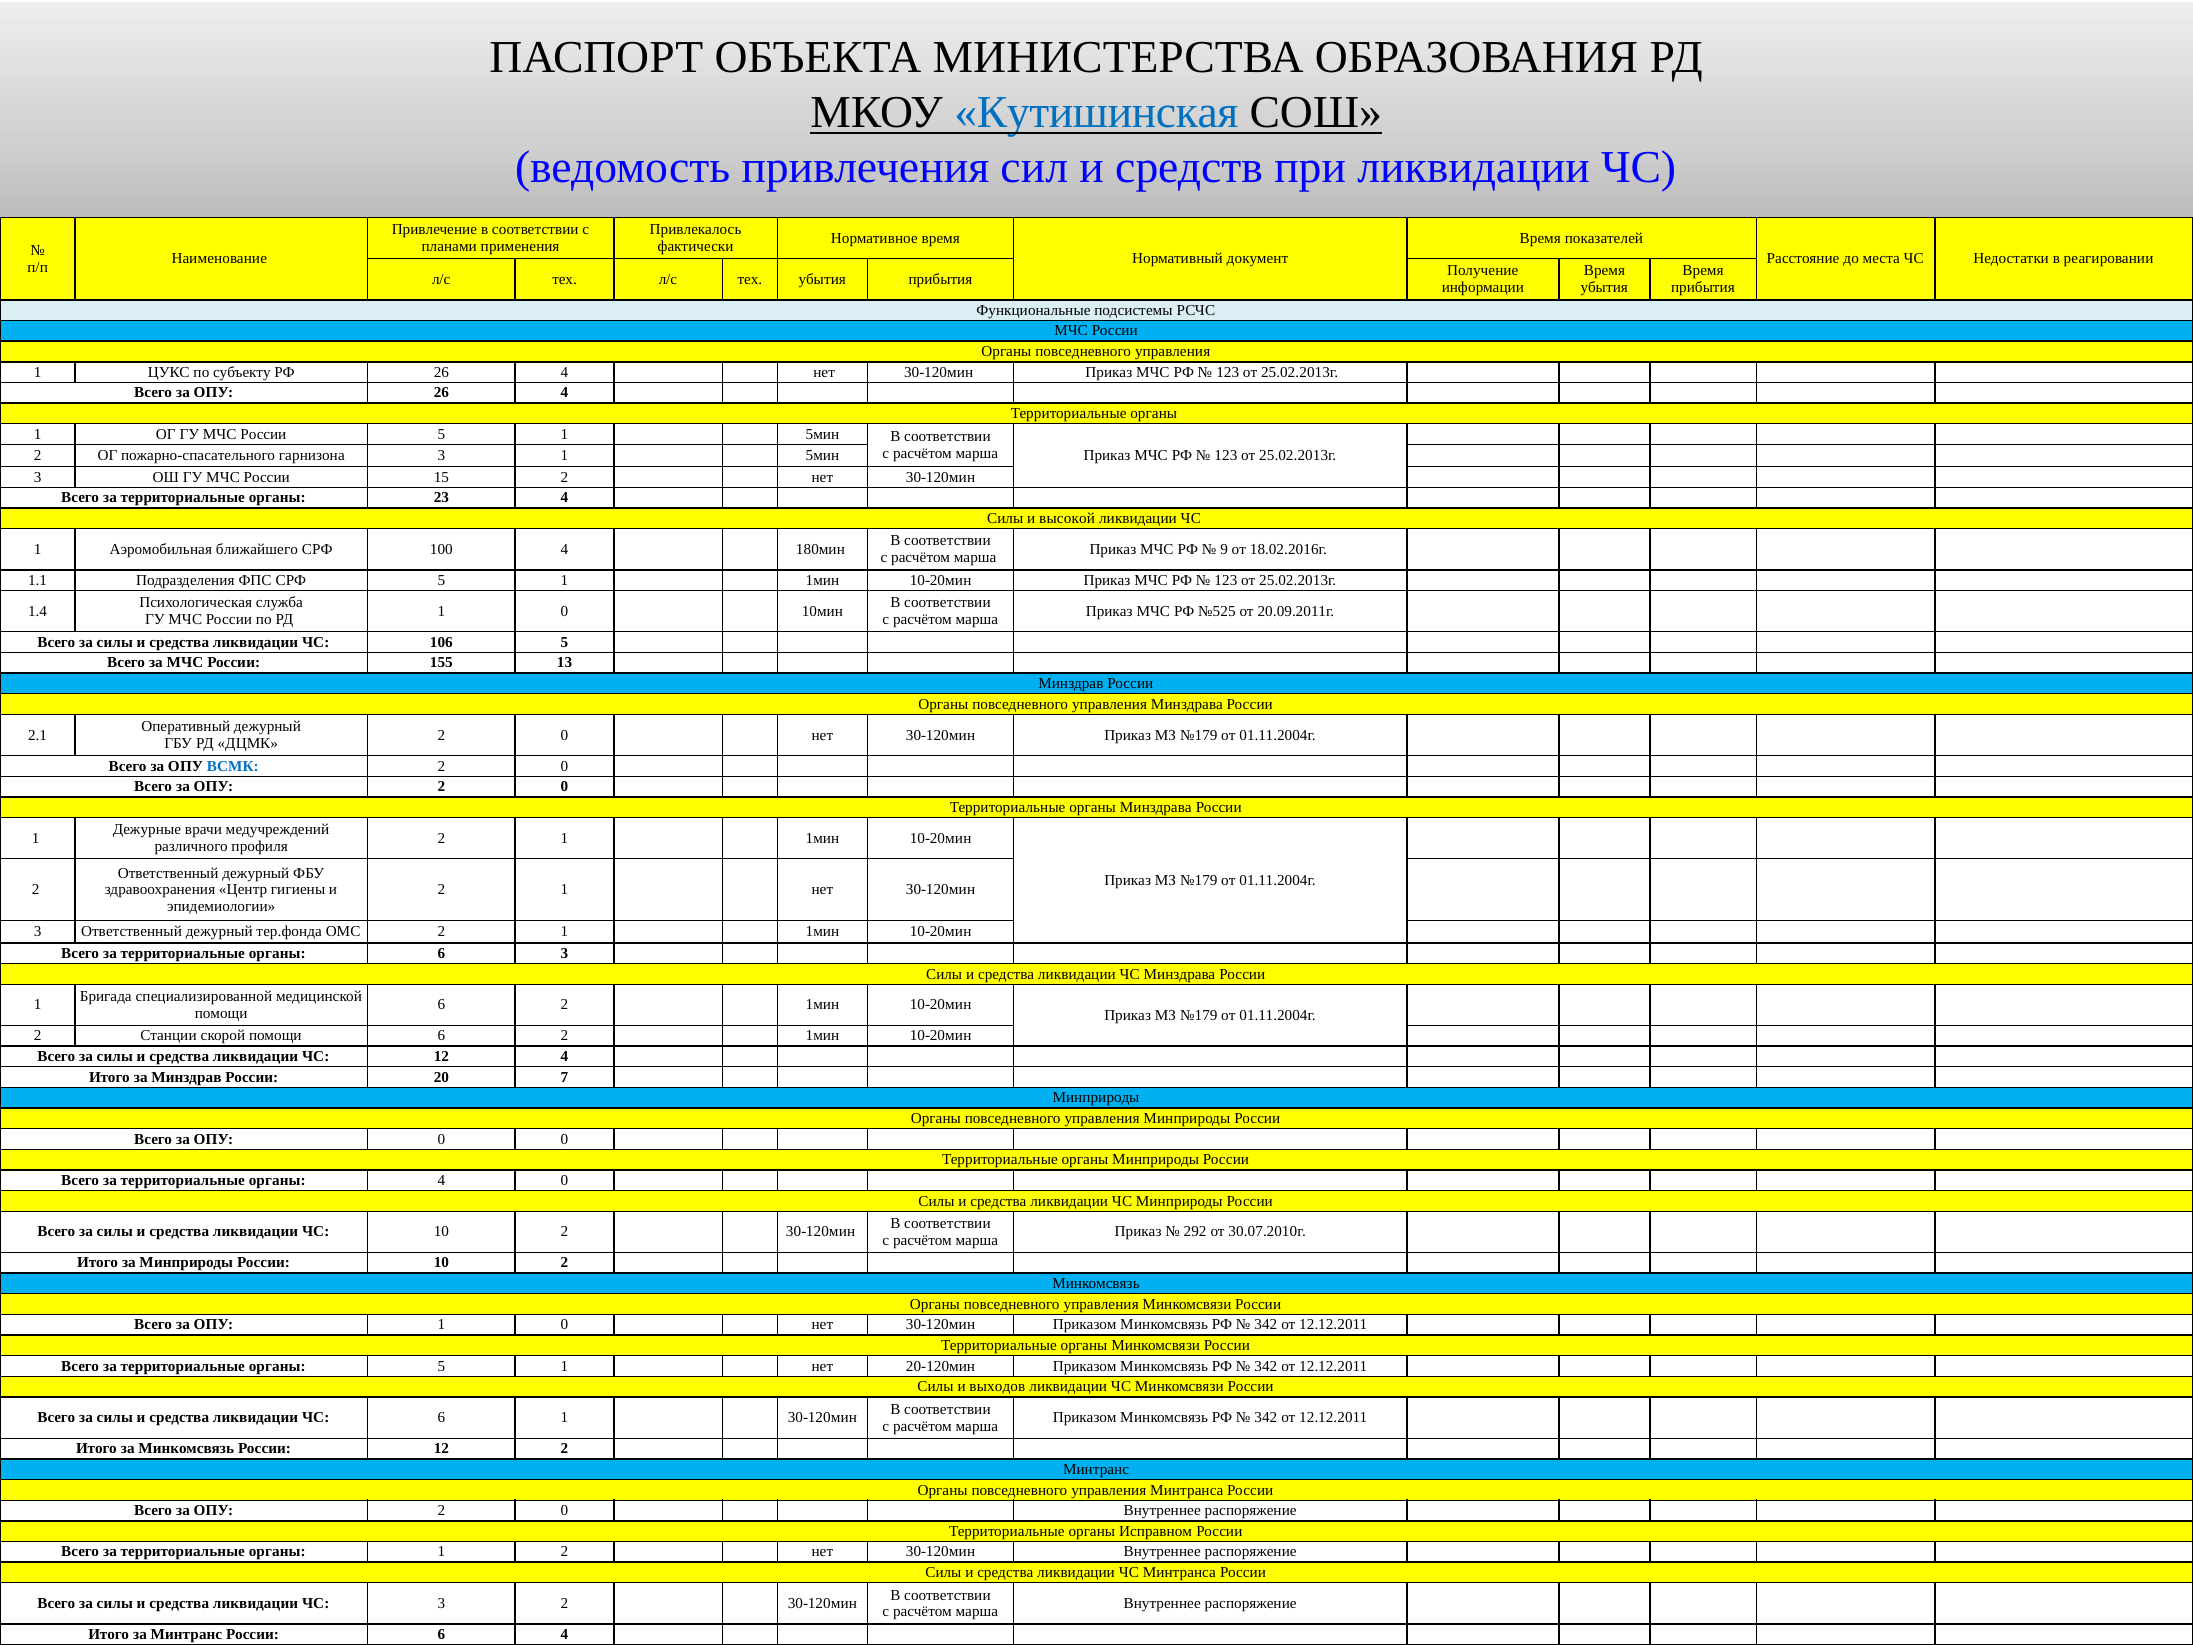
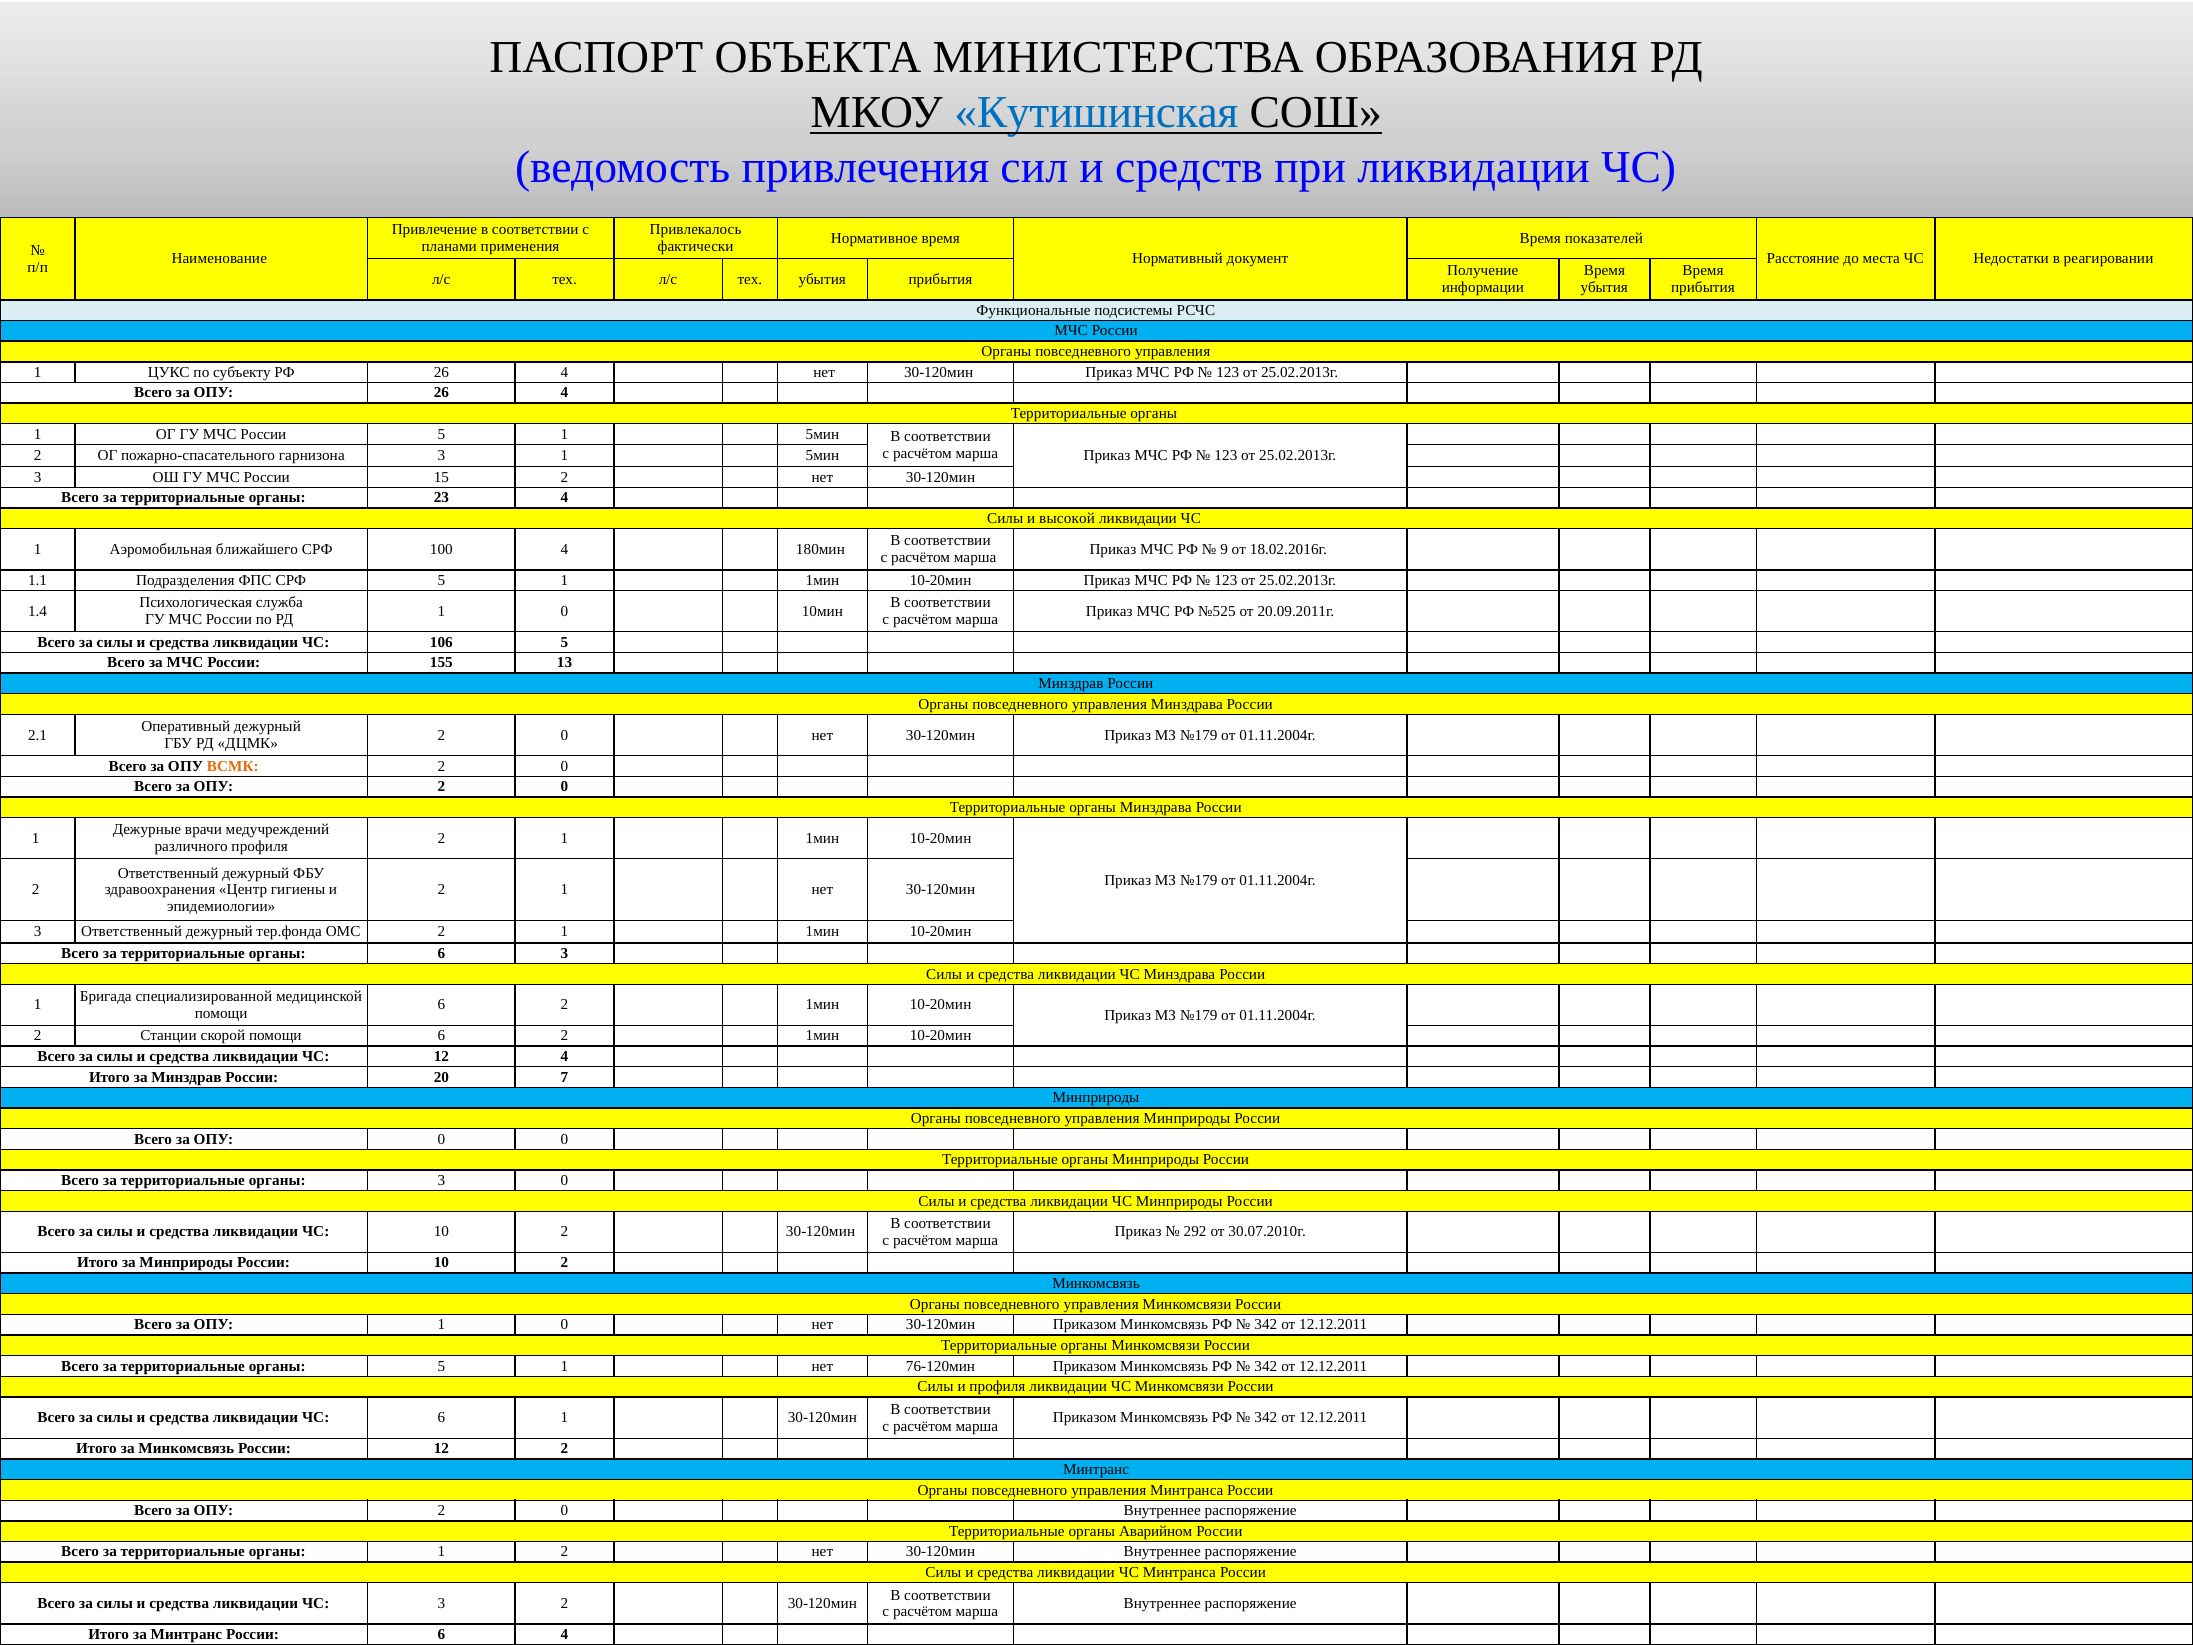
ВСМК colour: blue -> orange
органы 4: 4 -> 3
20-120мин: 20-120мин -> 76-120мин
и выходов: выходов -> профиля
Исправном: Исправном -> Аварийном
